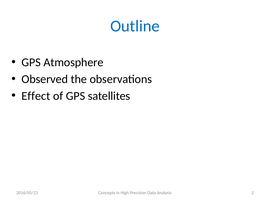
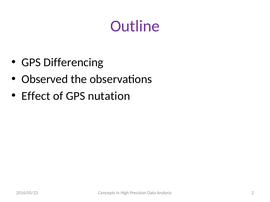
Outline colour: blue -> purple
Atmosphere: Atmosphere -> Differencing
satellites: satellites -> nutation
